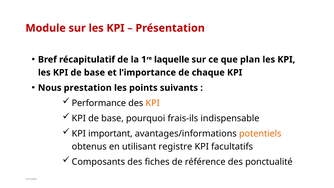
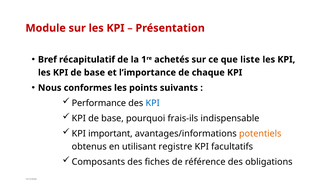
laquelle: laquelle -> achetés
plan: plan -> liste
prestation: prestation -> conformes
KPI at (153, 103) colour: orange -> blue
ponctualité: ponctualité -> obligations
